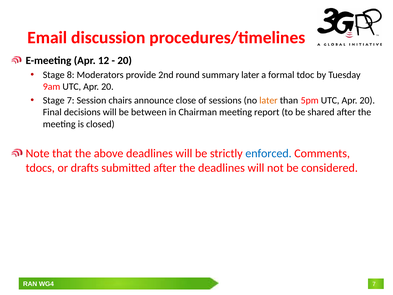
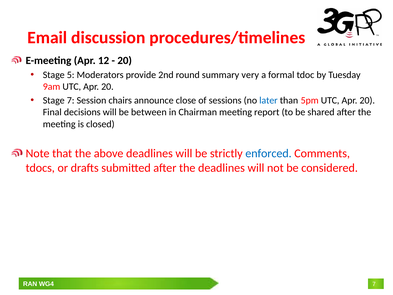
8: 8 -> 5
summary later: later -> very
later at (268, 100) colour: orange -> blue
